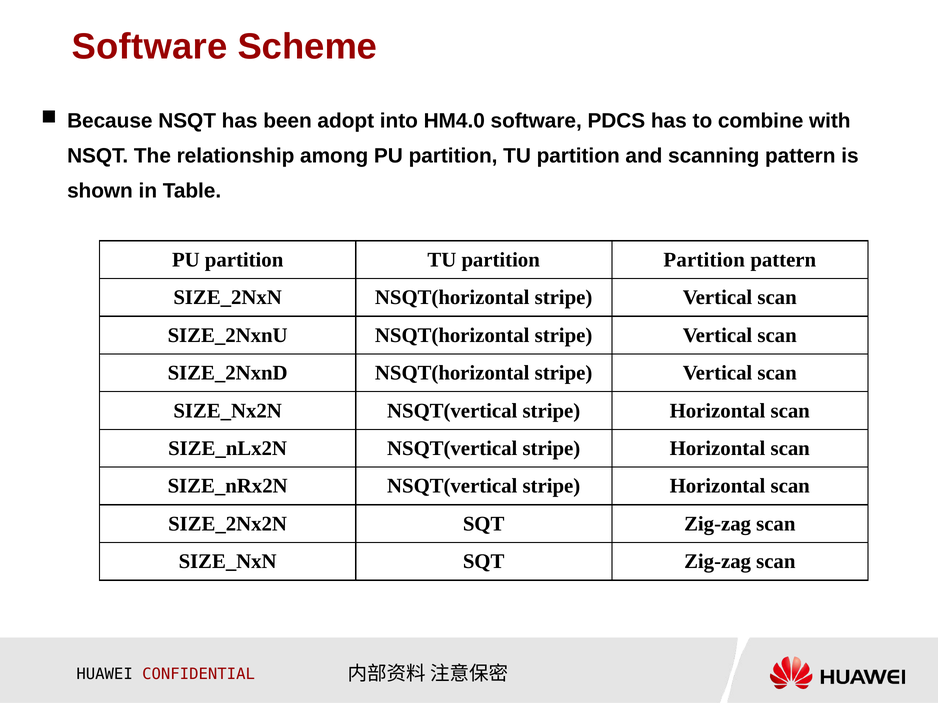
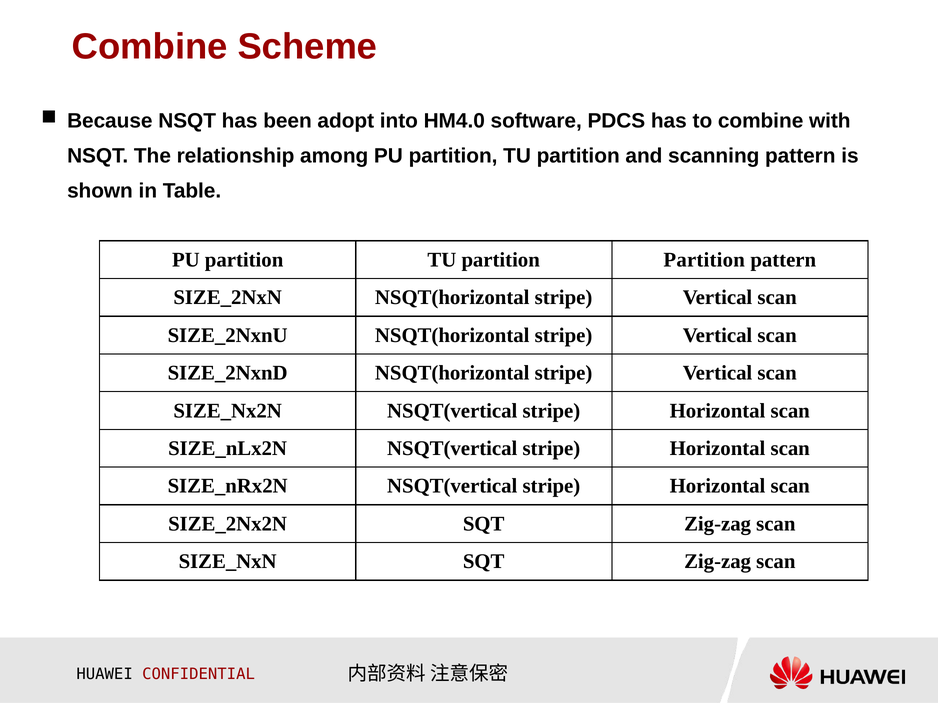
Software at (150, 47): Software -> Combine
